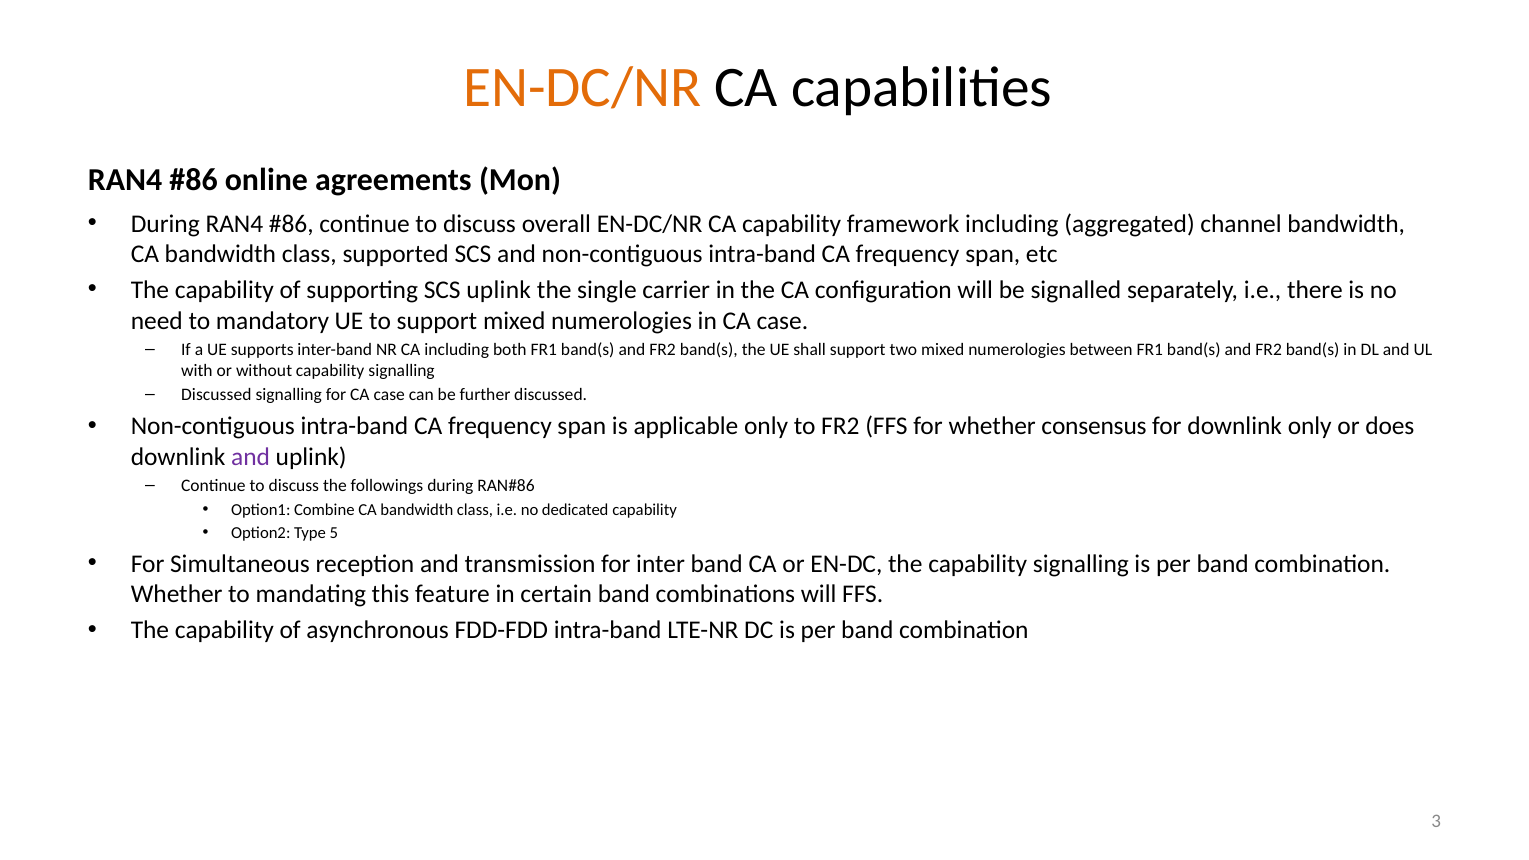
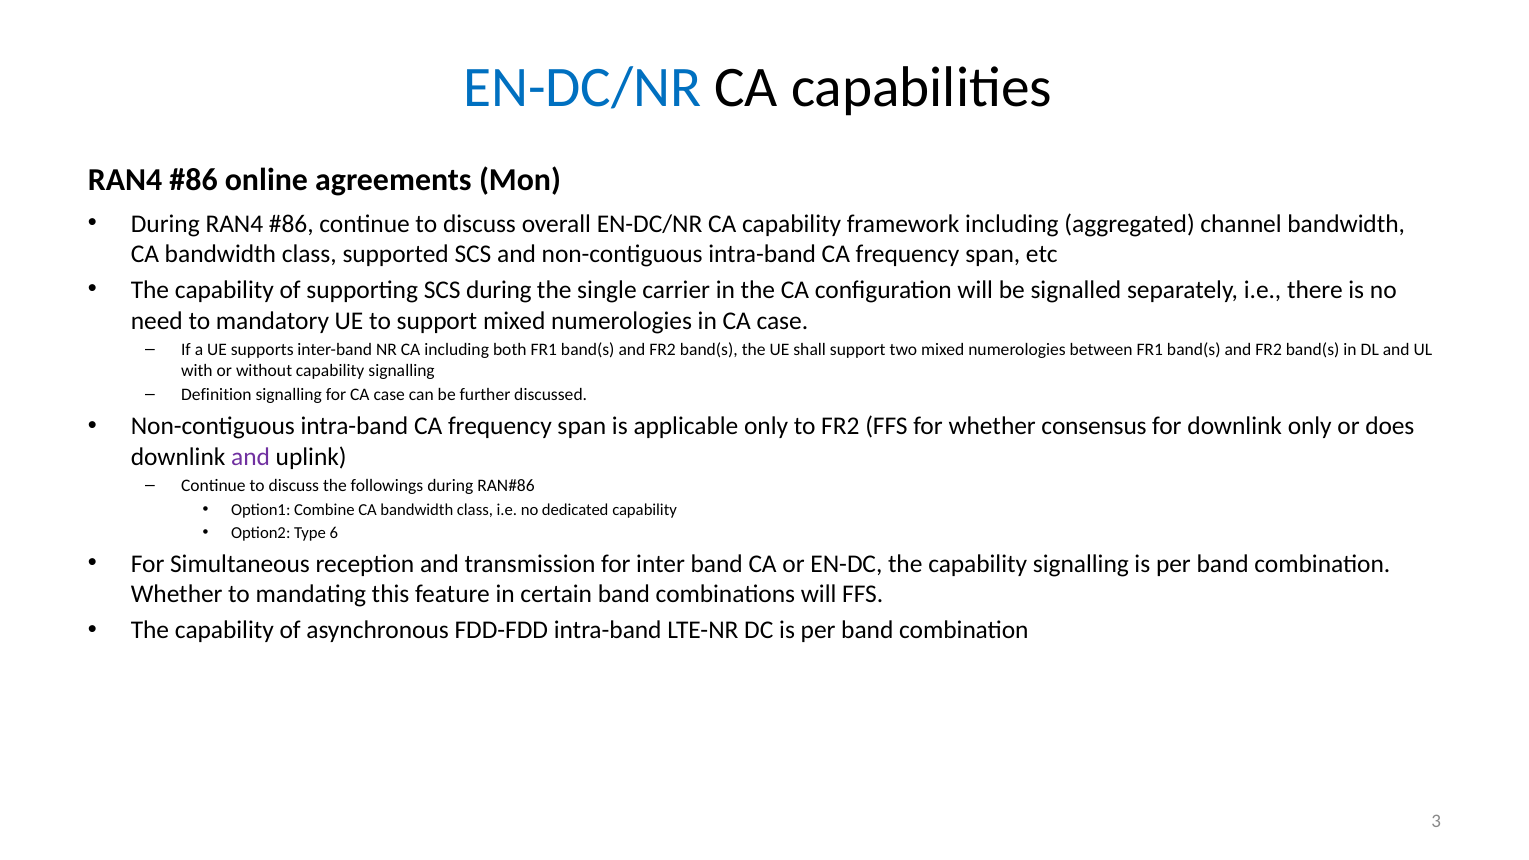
EN-DC/NR at (582, 88) colour: orange -> blue
SCS uplink: uplink -> during
Discussed at (216, 395): Discussed -> Definition
5: 5 -> 6
